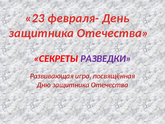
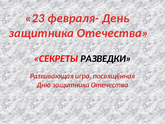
РАЗВЕДКИ colour: purple -> black
